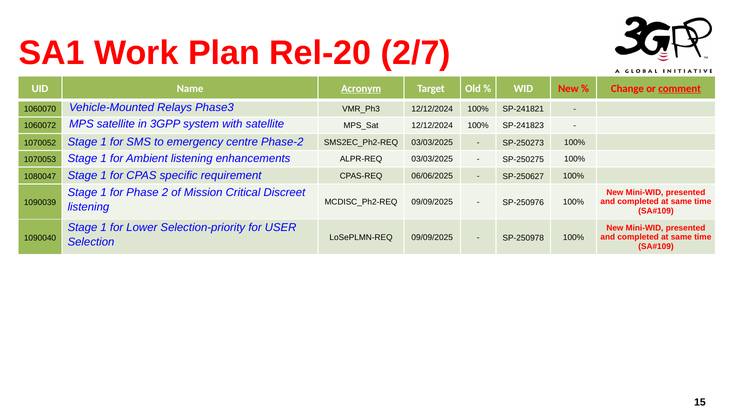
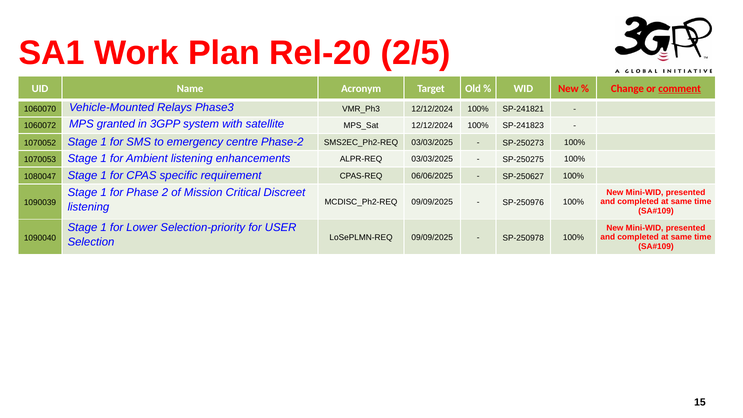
2/7: 2/7 -> 2/5
Acronym underline: present -> none
MPS satellite: satellite -> granted
